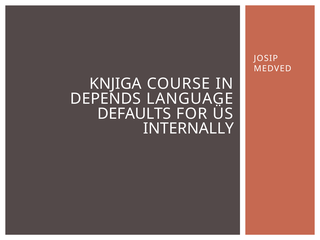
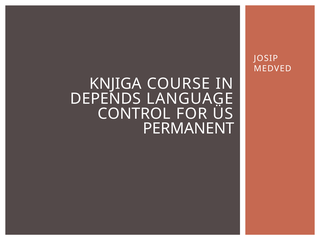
DEFAULTS: DEFAULTS -> CONTROL
INTERNALLY: INTERNALLY -> PERMANENT
